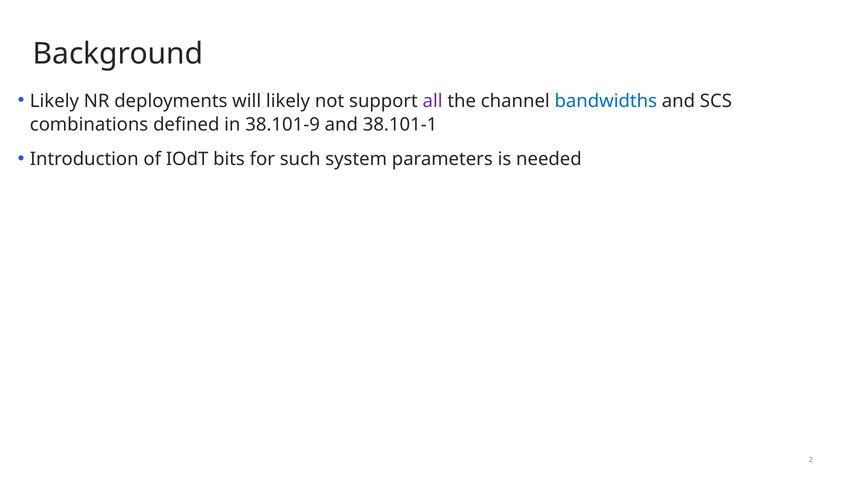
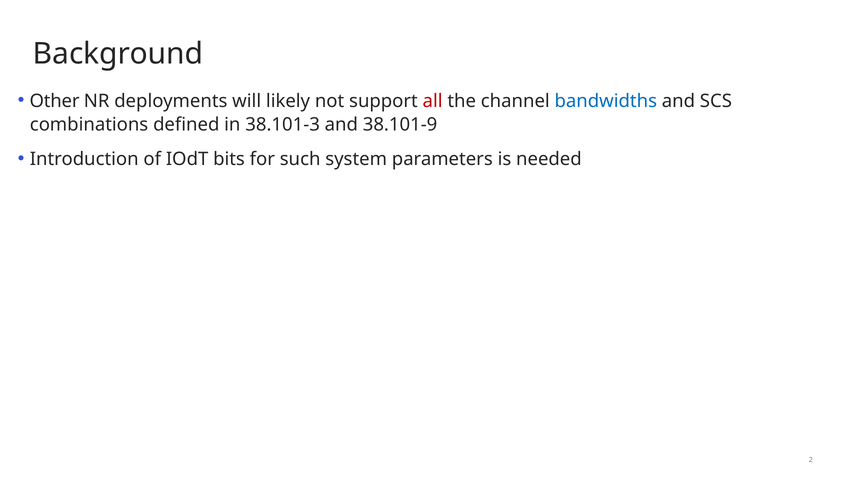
Likely at (54, 101): Likely -> Other
all colour: purple -> red
38.101-9: 38.101-9 -> 38.101-3
38.101-1: 38.101-1 -> 38.101-9
